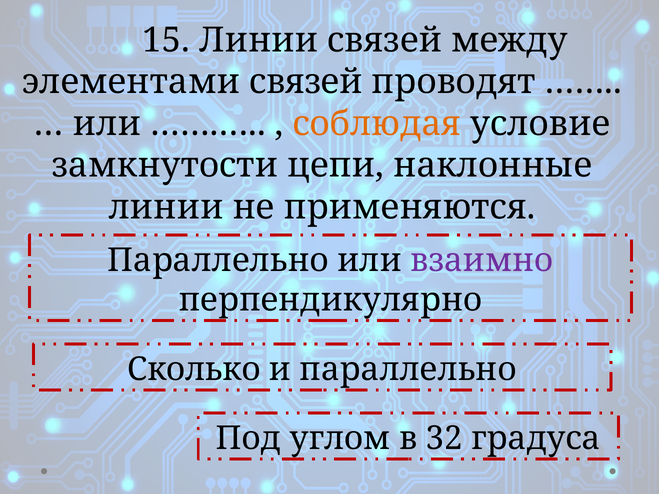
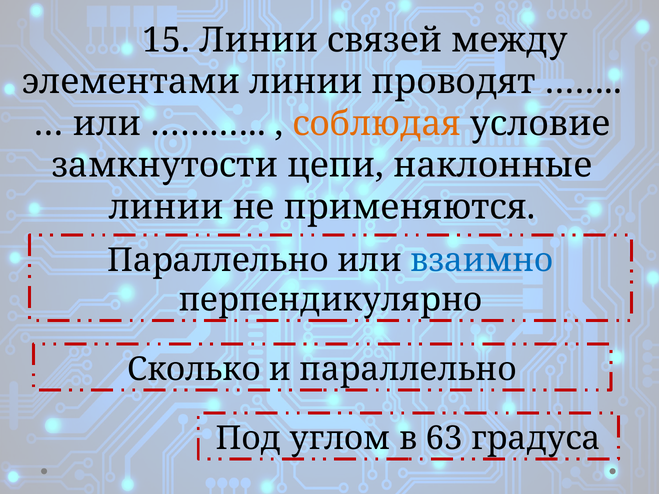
элементами связей: связей -> линии
взаимно colour: purple -> blue
32: 32 -> 63
